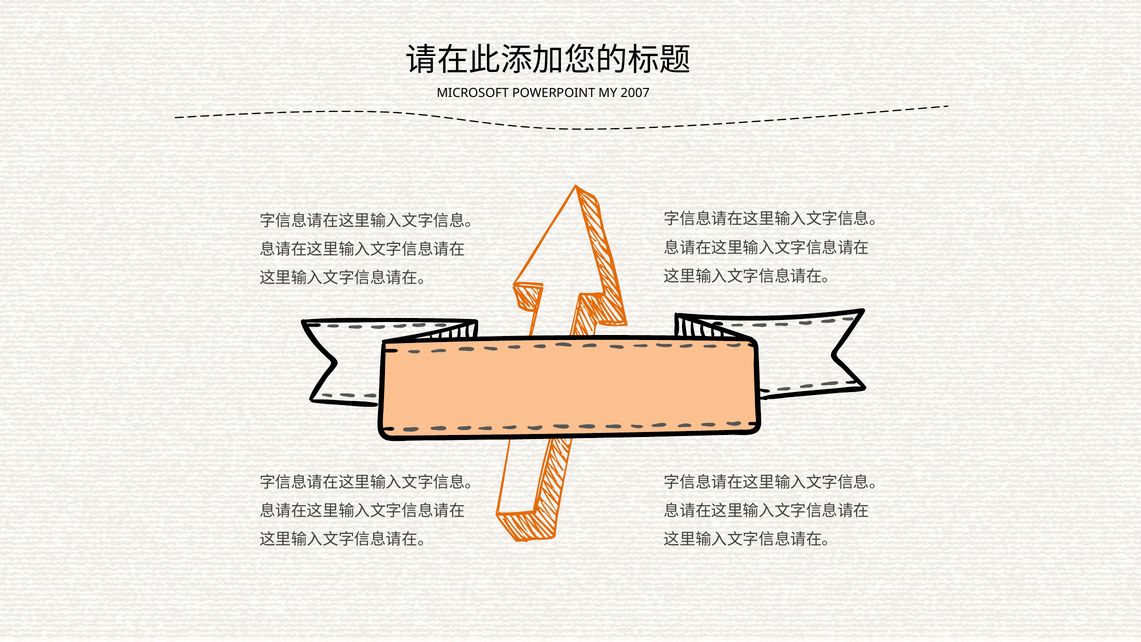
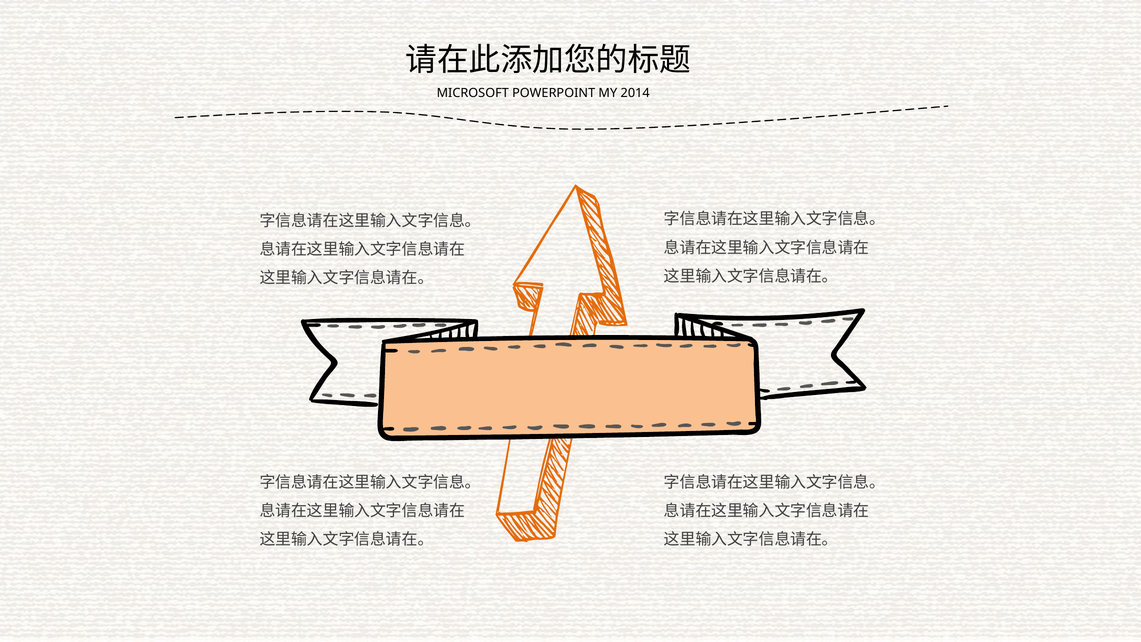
2007: 2007 -> 2014
